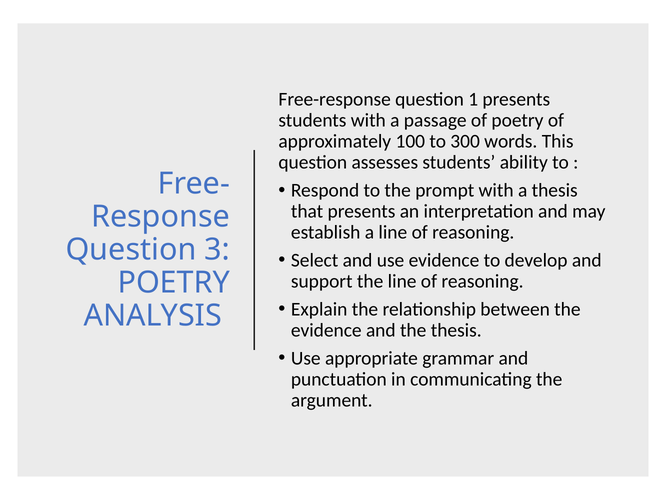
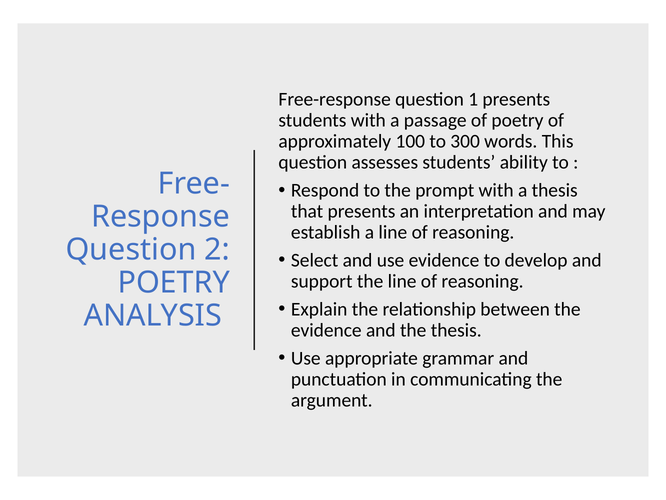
3: 3 -> 2
